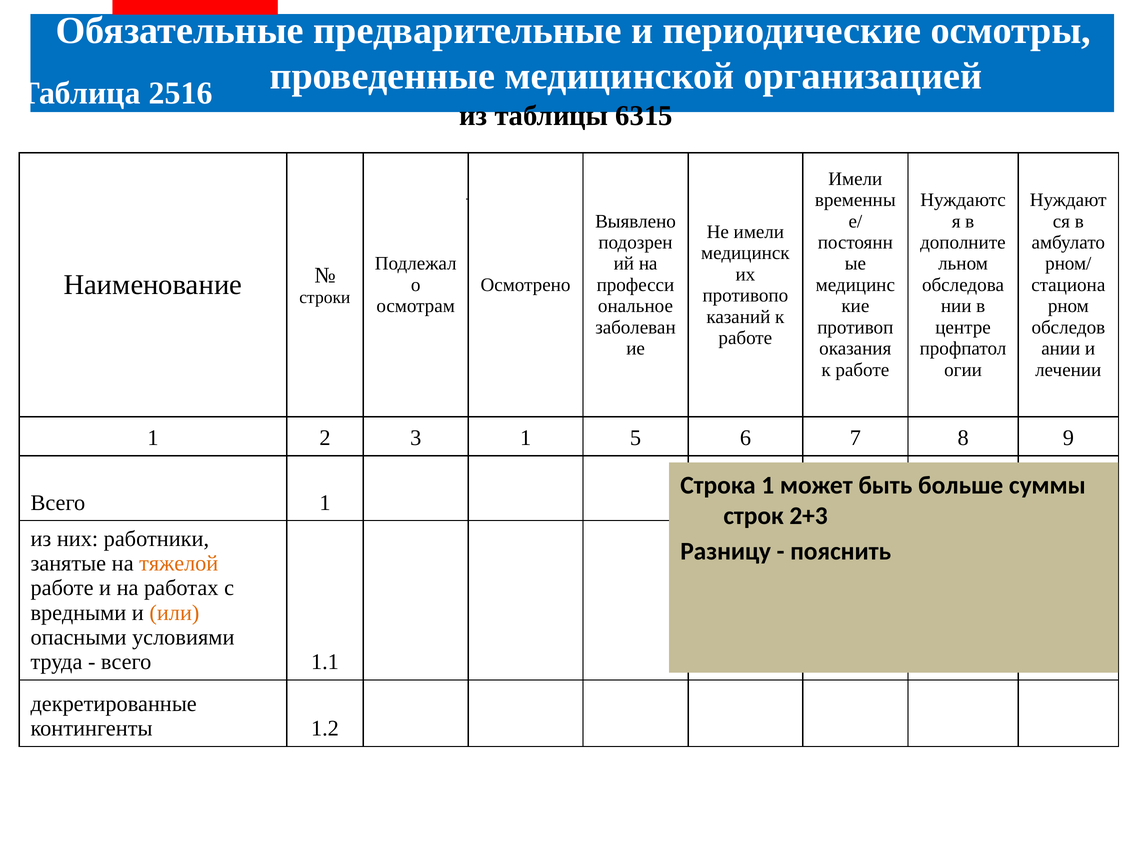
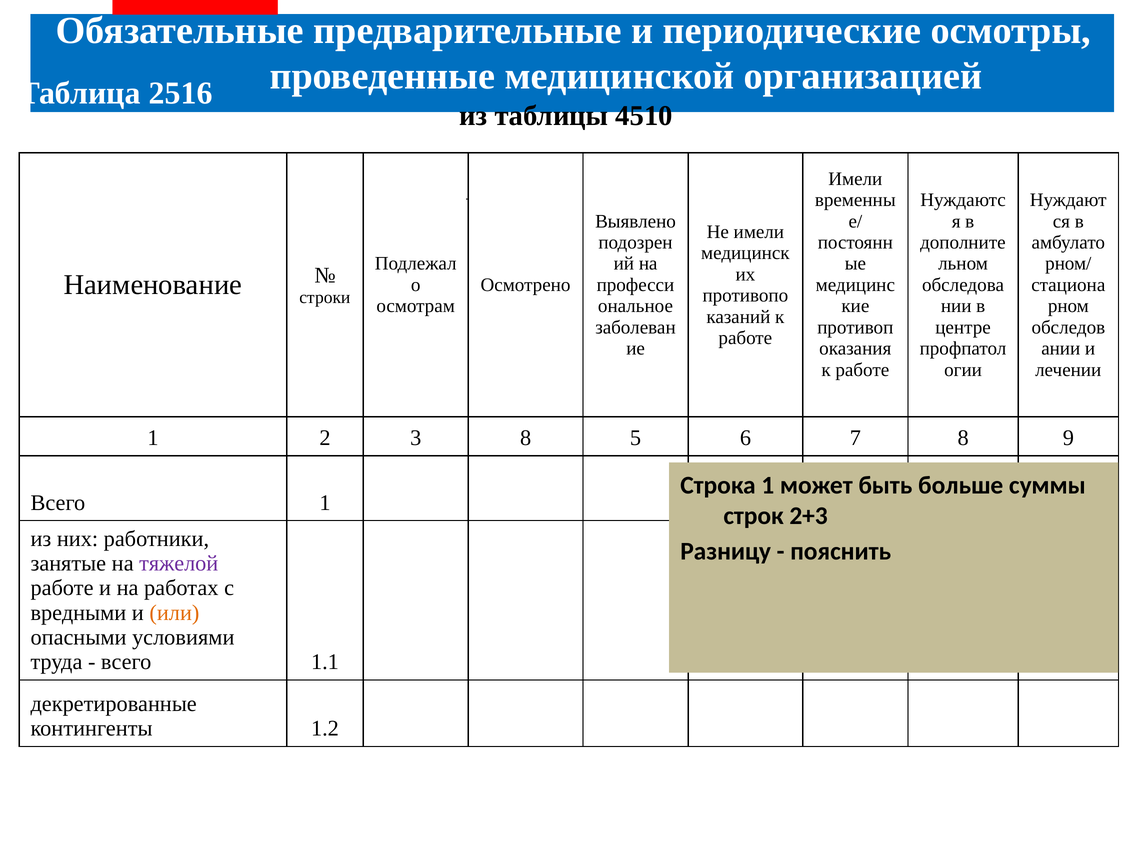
6315: 6315 -> 4510
3 1: 1 -> 8
тяжелой colour: orange -> purple
